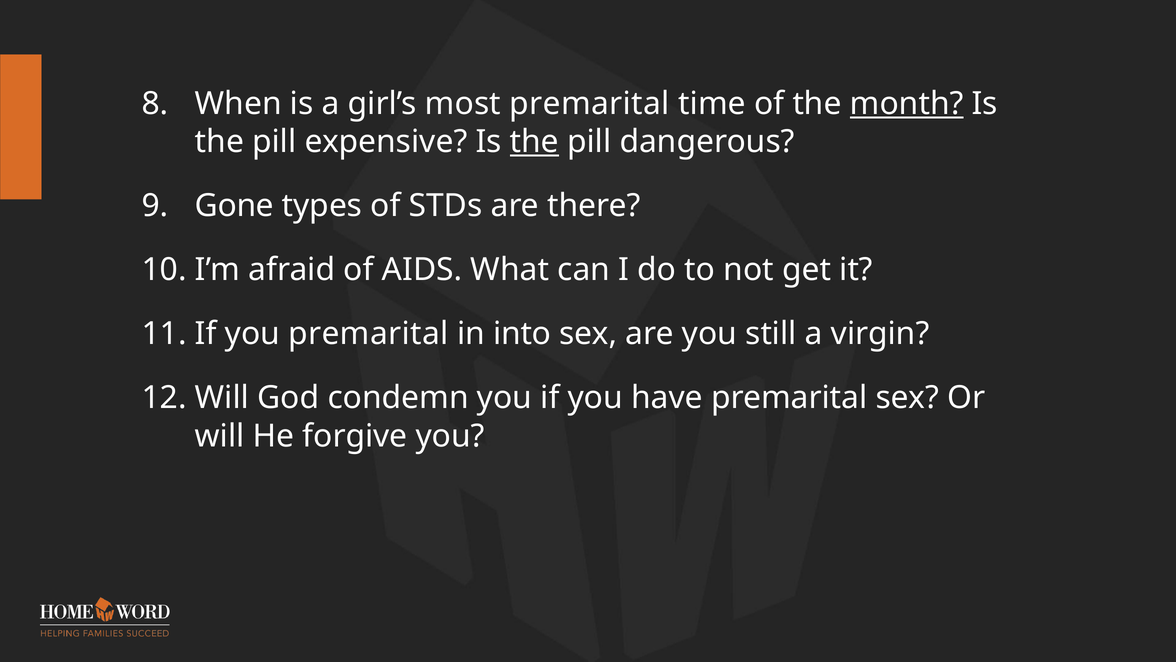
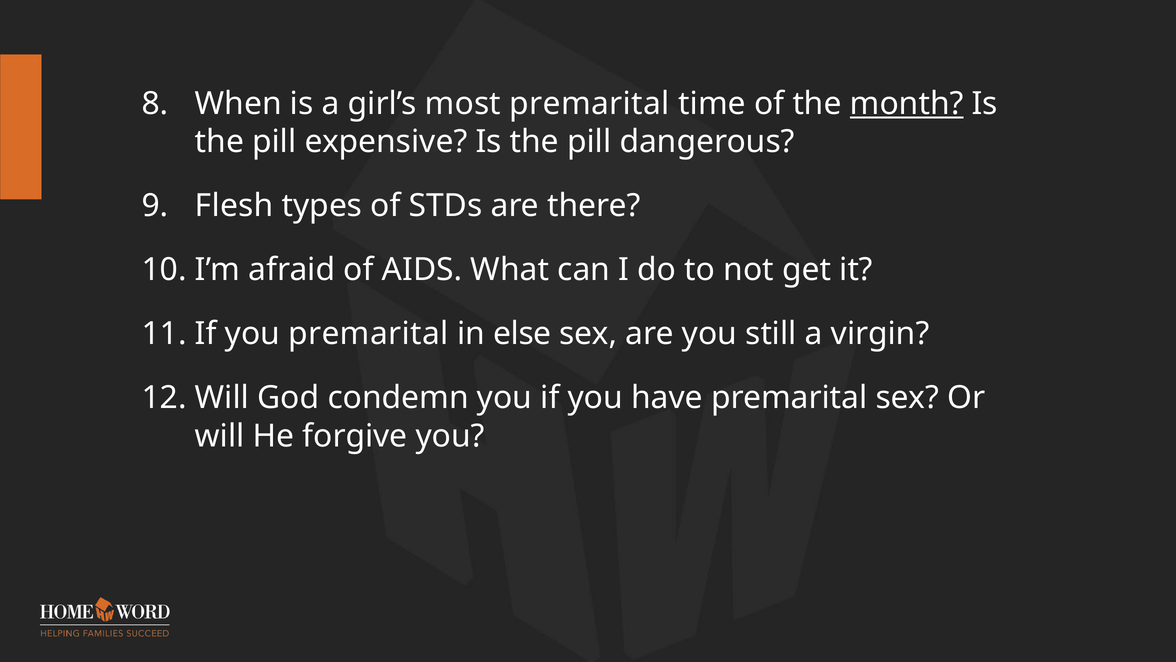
the at (534, 142) underline: present -> none
Gone: Gone -> Flesh
into: into -> else
